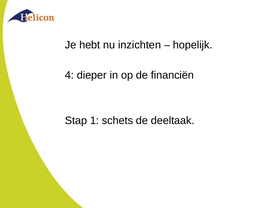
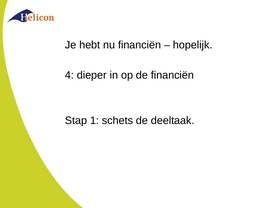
nu inzichten: inzichten -> financiën
